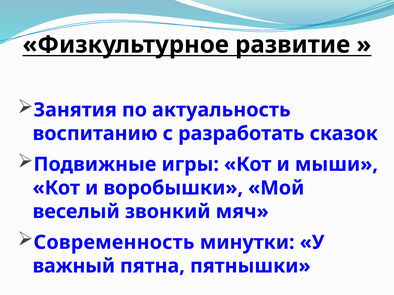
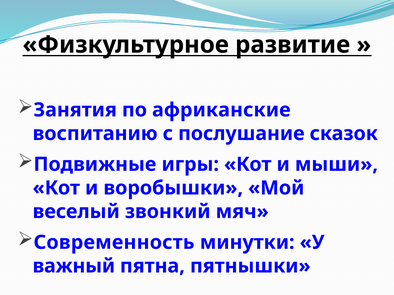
актуальность: актуальность -> африканские
разработать: разработать -> послушание
